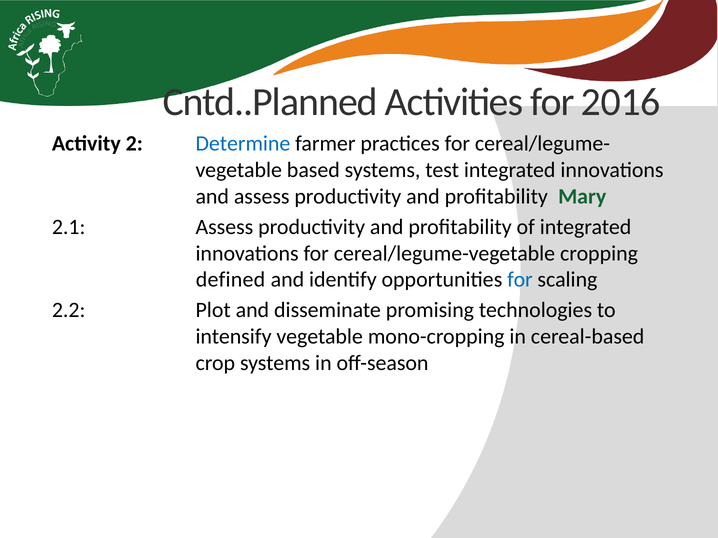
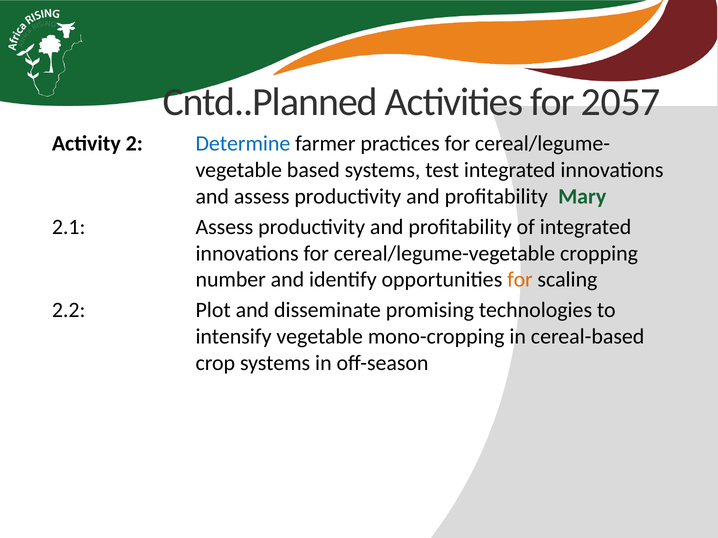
2016: 2016 -> 2057
defined: defined -> number
for at (520, 280) colour: blue -> orange
